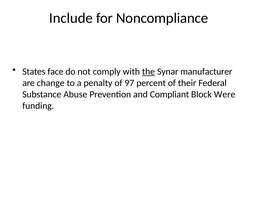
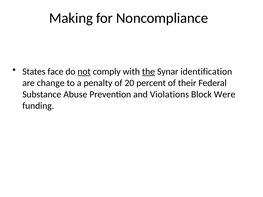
Include: Include -> Making
not underline: none -> present
manufacturer: manufacturer -> identification
97: 97 -> 20
Compliant: Compliant -> Violations
